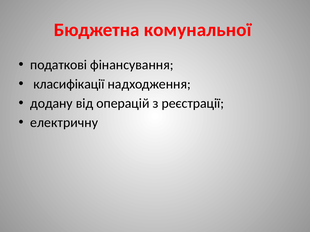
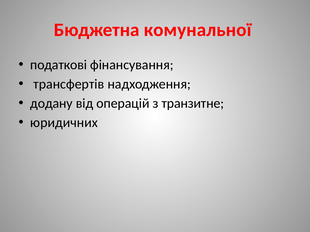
класифікації: класифікації -> трансфертів
реєстрації: реєстрації -> транзитне
електричну: електричну -> юридичних
